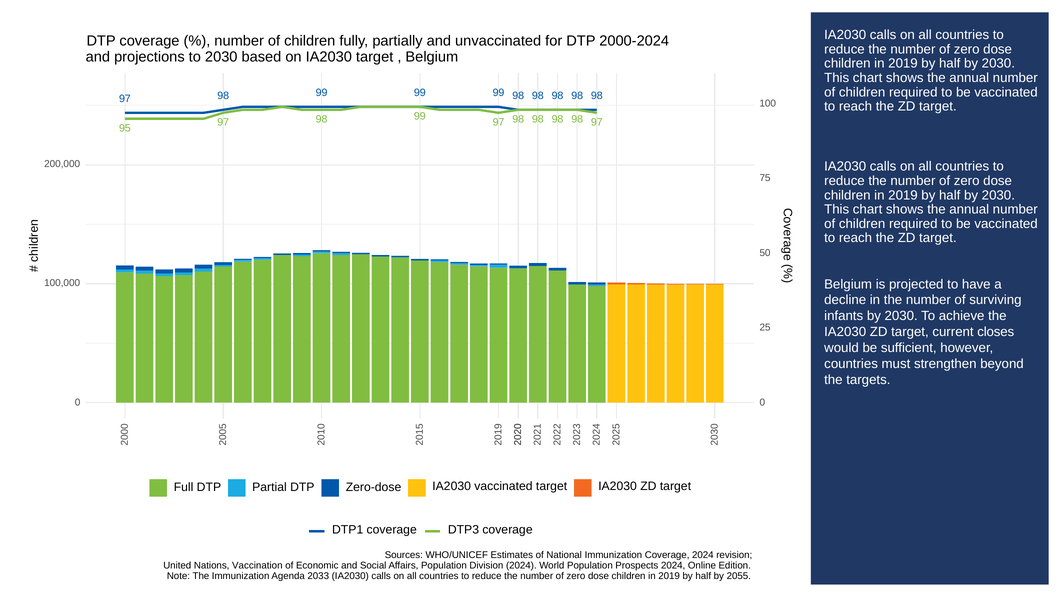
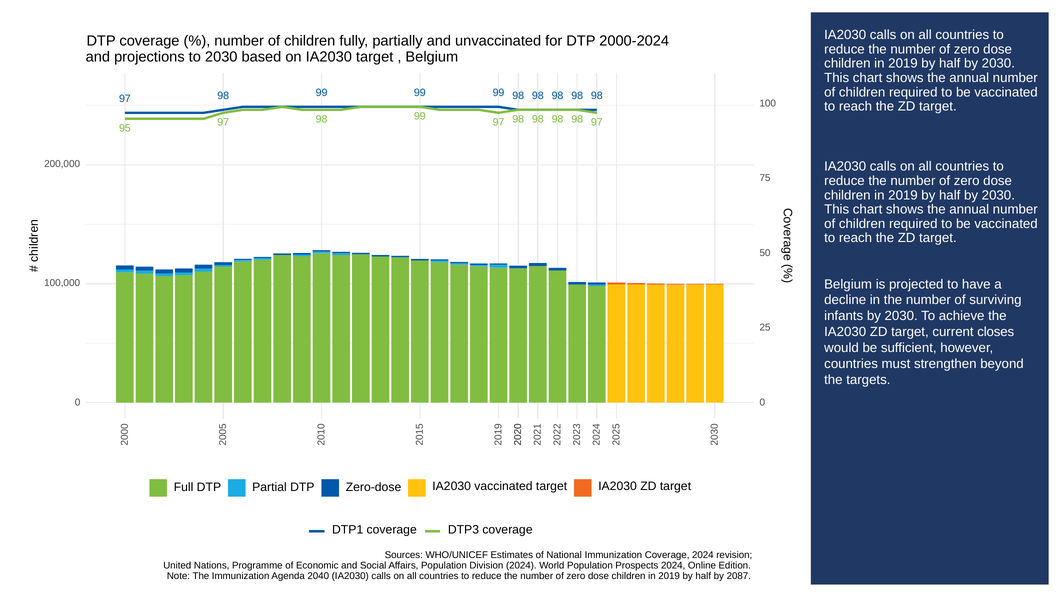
Vaccination: Vaccination -> Programme
2033: 2033 -> 2040
2055: 2055 -> 2087
